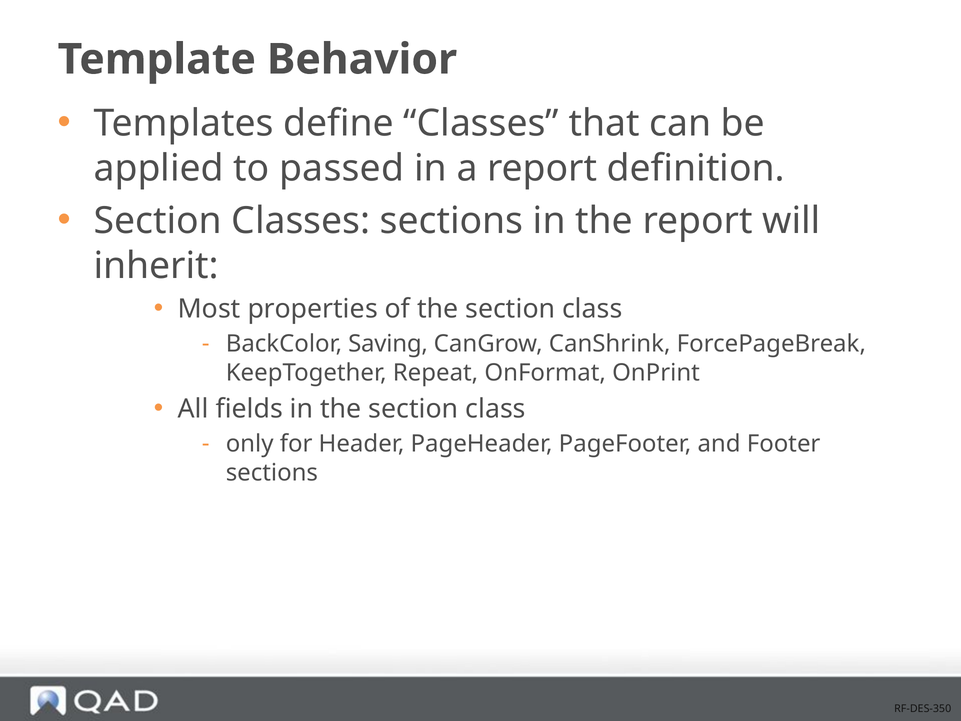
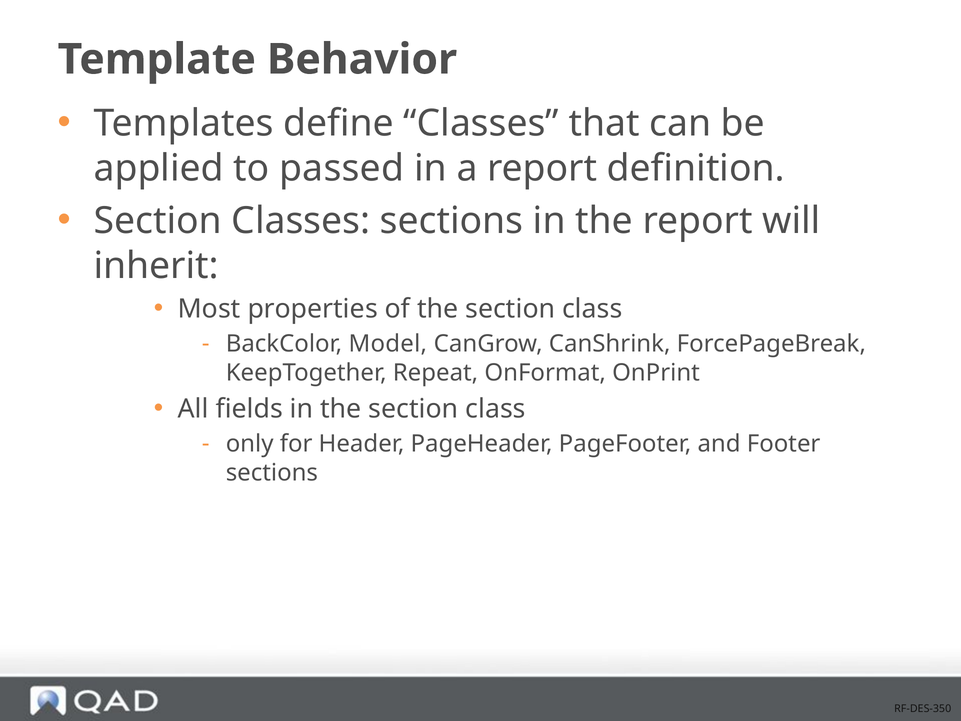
Saving: Saving -> Model
